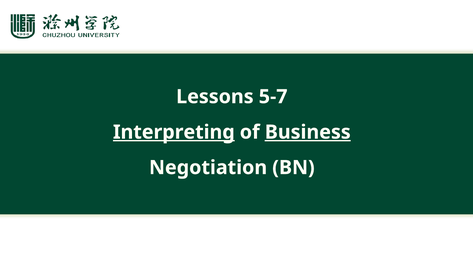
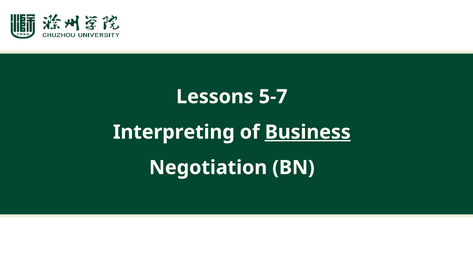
Interpreting underline: present -> none
